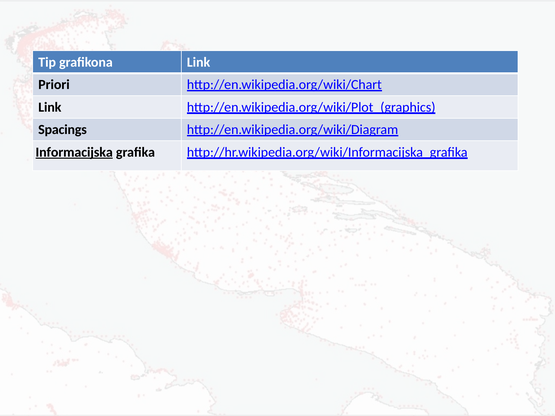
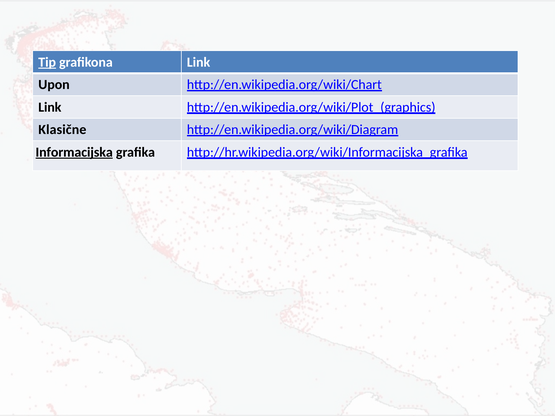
Tip underline: none -> present
Priori: Priori -> Upon
Spacings: Spacings -> Klasične
